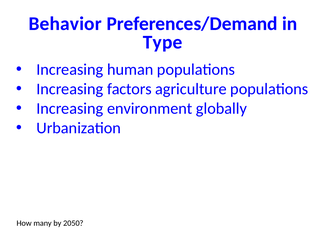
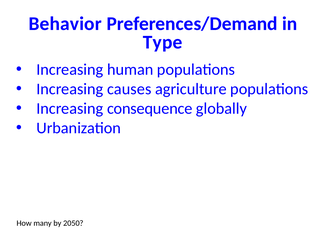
factors: factors -> causes
environment: environment -> consequence
